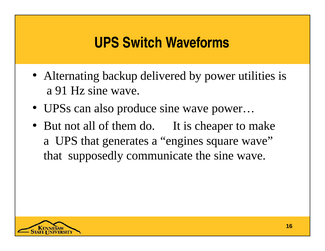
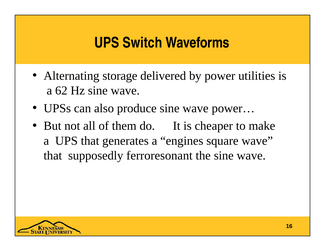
backup: backup -> storage
91: 91 -> 62
communicate: communicate -> ferroresonant
